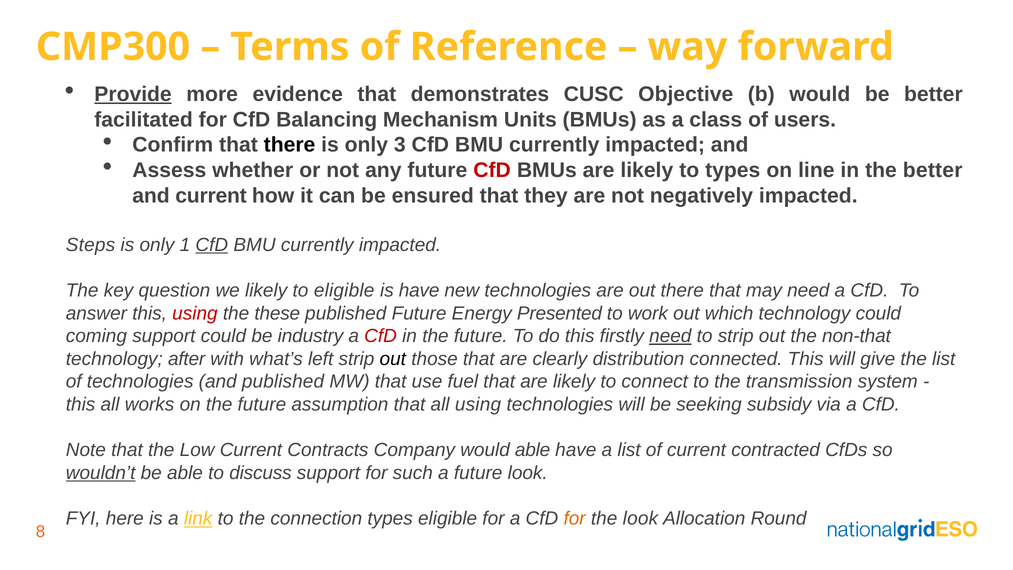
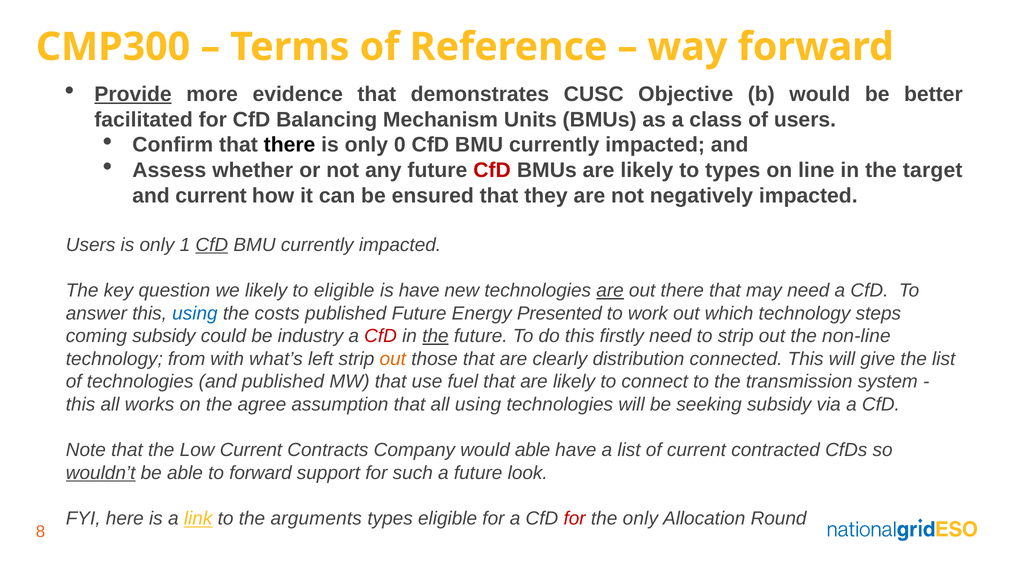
3: 3 -> 0
the better: better -> target
Steps at (91, 245): Steps -> Users
are at (610, 290) underline: none -> present
using at (195, 313) colour: red -> blue
these: these -> costs
technology could: could -> steps
coming support: support -> subsidy
the at (435, 336) underline: none -> present
need at (670, 336) underline: present -> none
non-that: non-that -> non-line
after: after -> from
out at (393, 359) colour: black -> orange
on the future: future -> agree
to discuss: discuss -> forward
connection: connection -> arguments
for at (575, 518) colour: orange -> red
the look: look -> only
